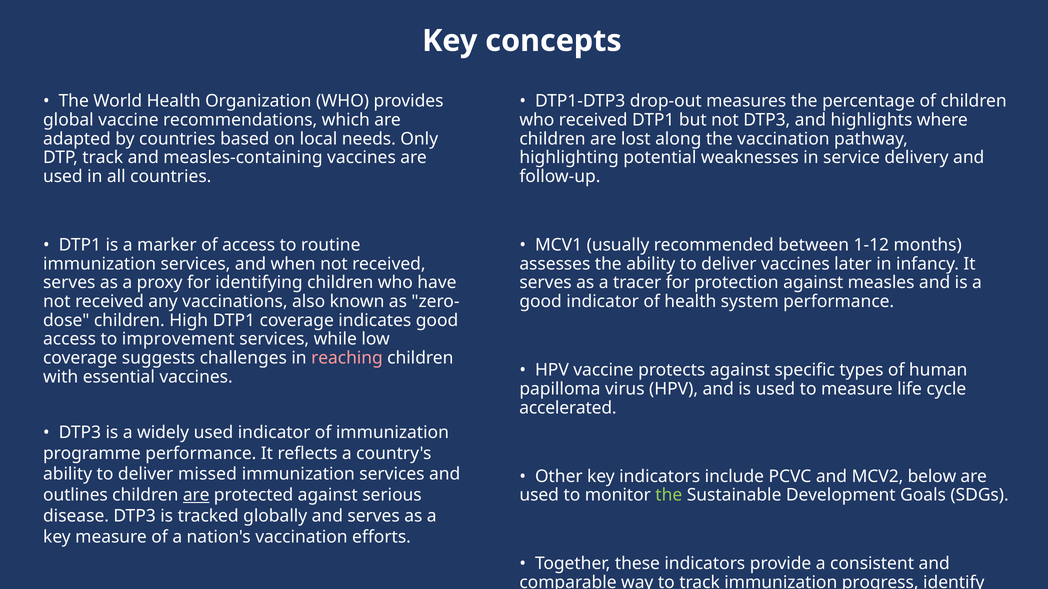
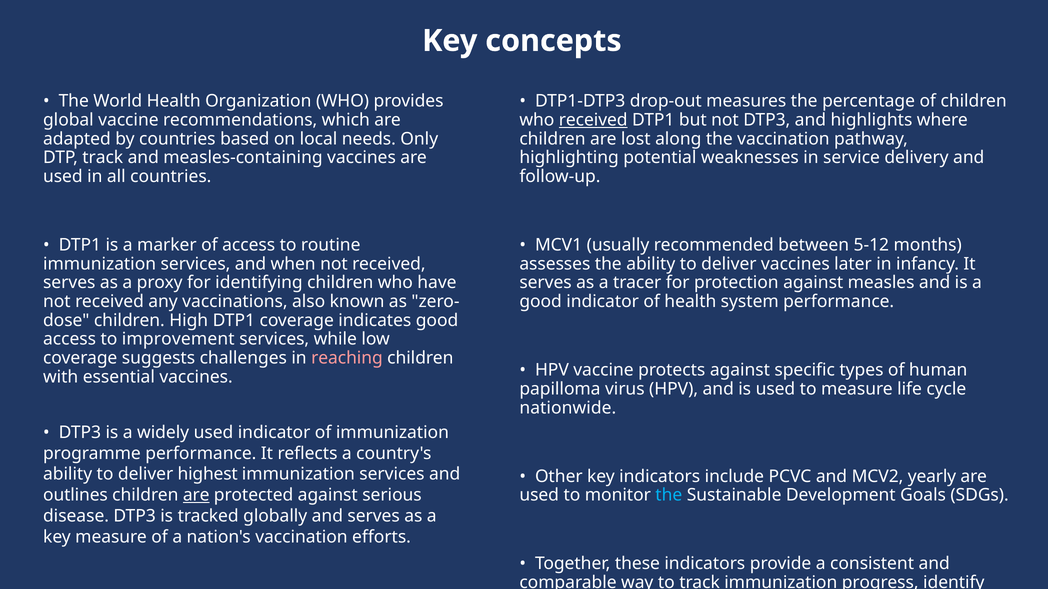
received at (593, 120) underline: none -> present
1-12: 1-12 -> 5-12
accelerated: accelerated -> nationwide
deliver missed: missed -> highest
below: below -> yearly
the at (669, 496) colour: light green -> light blue
